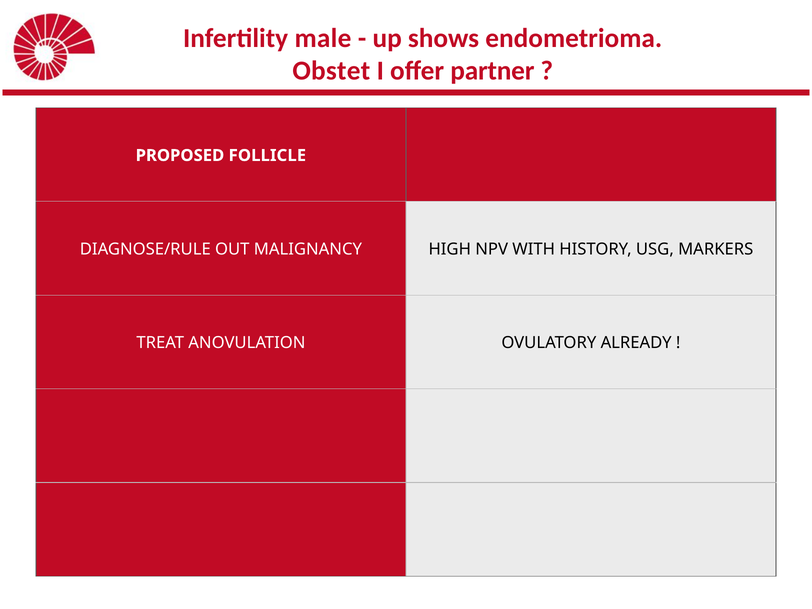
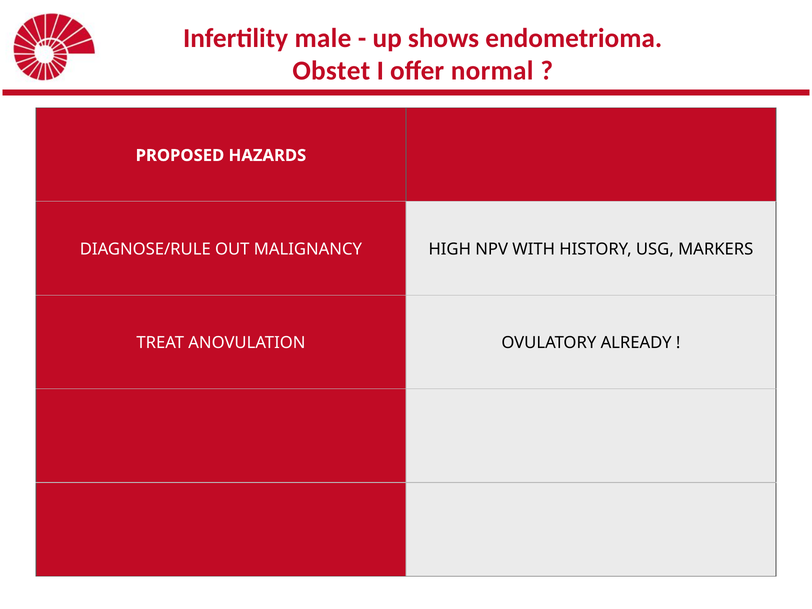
partner: partner -> normal
FOLLICLE: FOLLICLE -> HAZARDS
